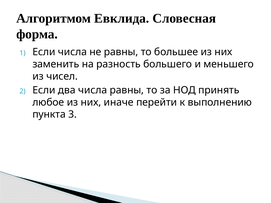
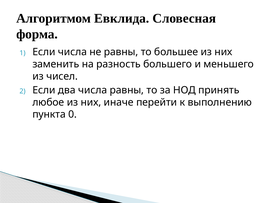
3: 3 -> 0
